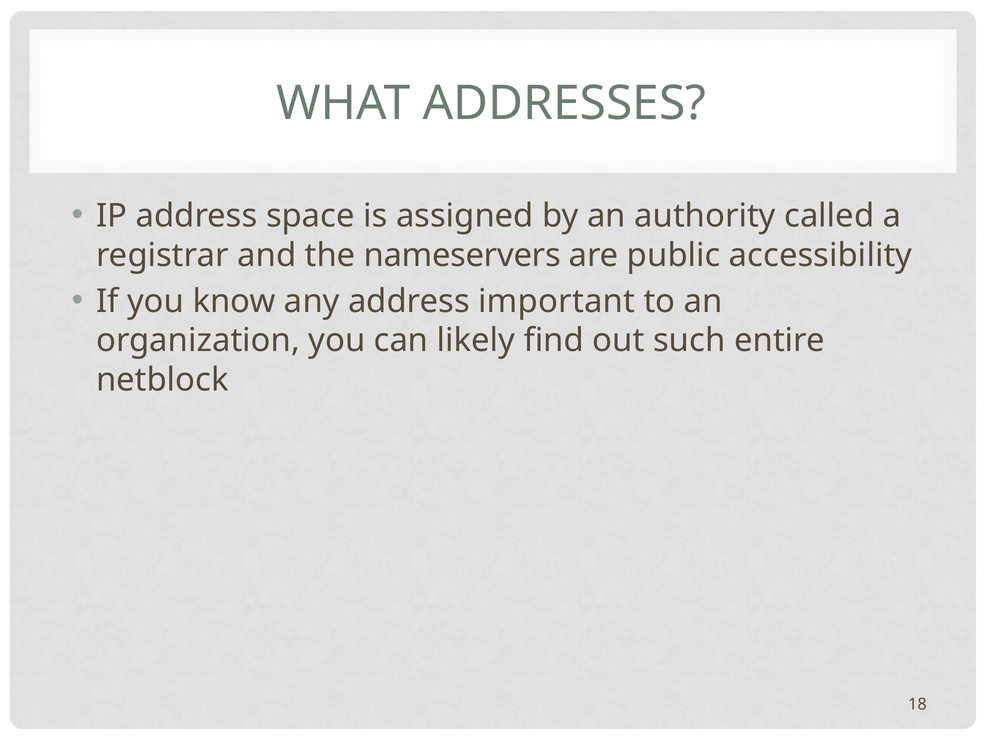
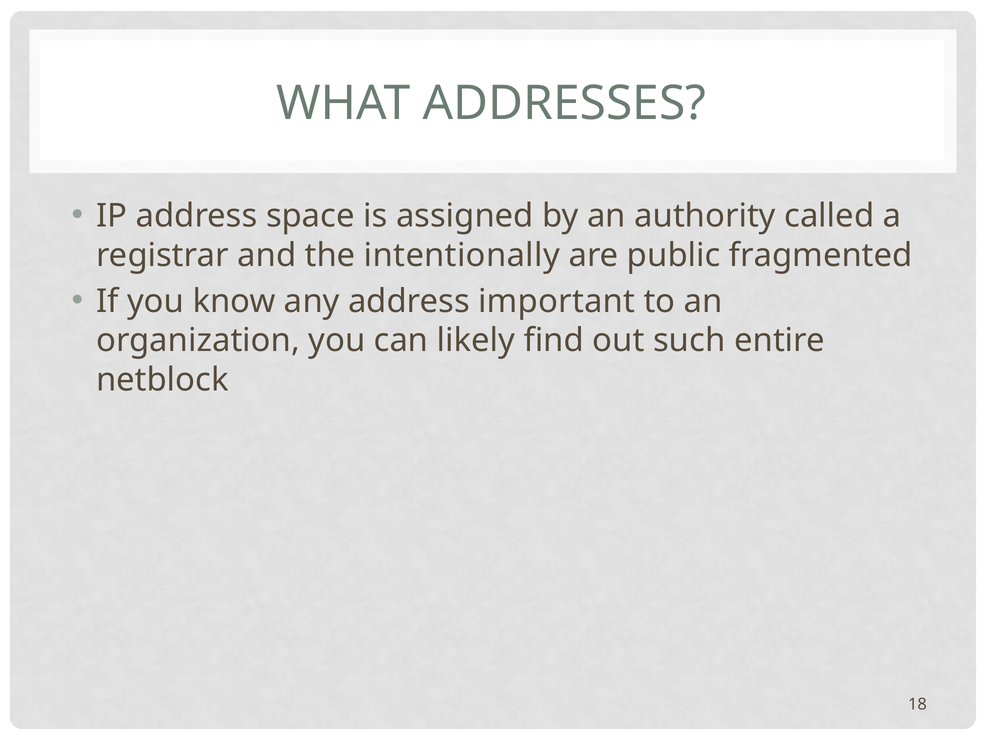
nameservers: nameservers -> intentionally
accessibility: accessibility -> fragmented
